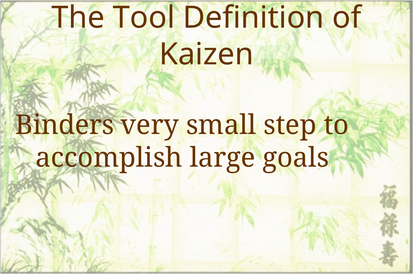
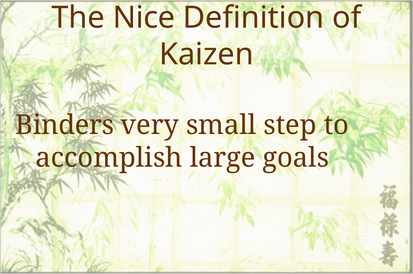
Tool: Tool -> Nice
